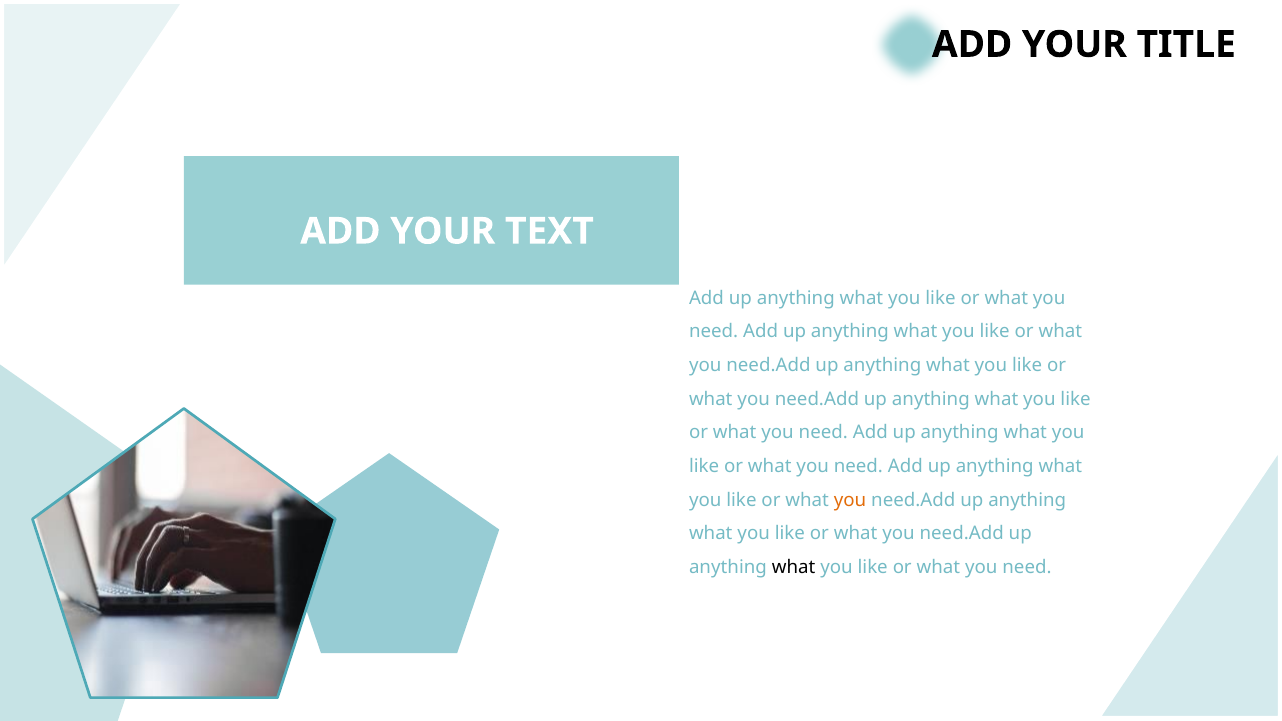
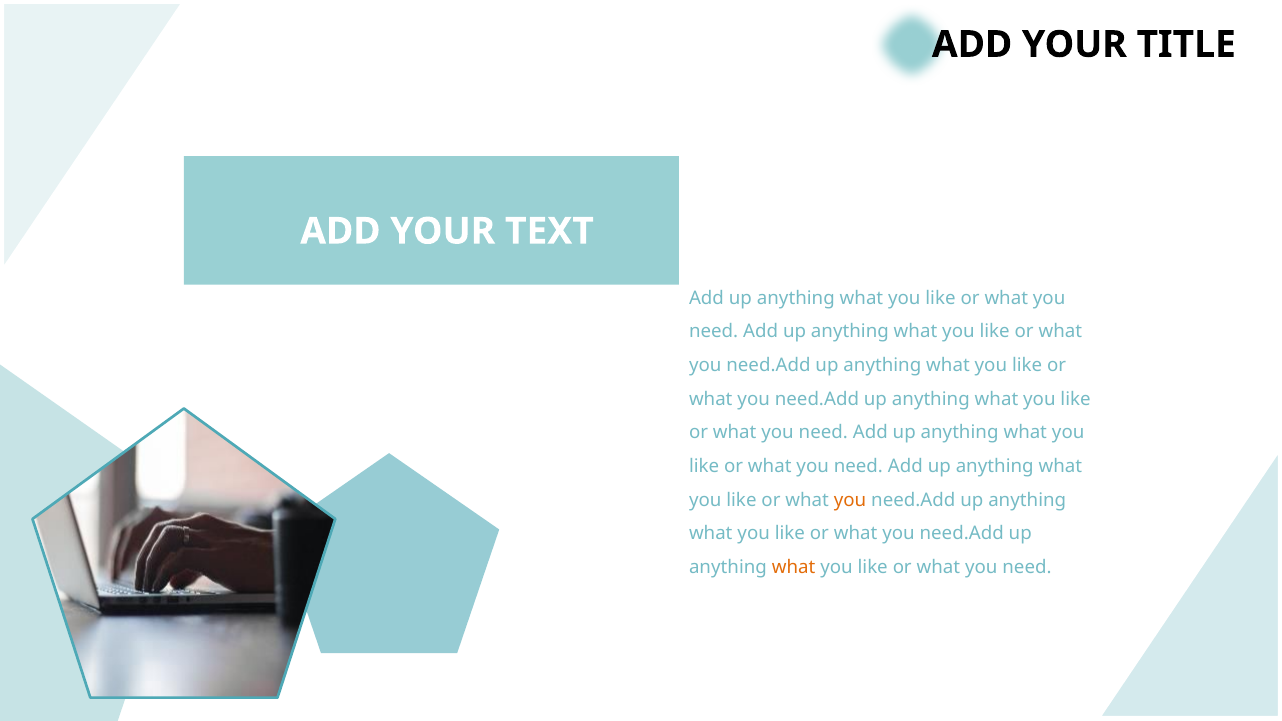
what at (794, 567) colour: black -> orange
